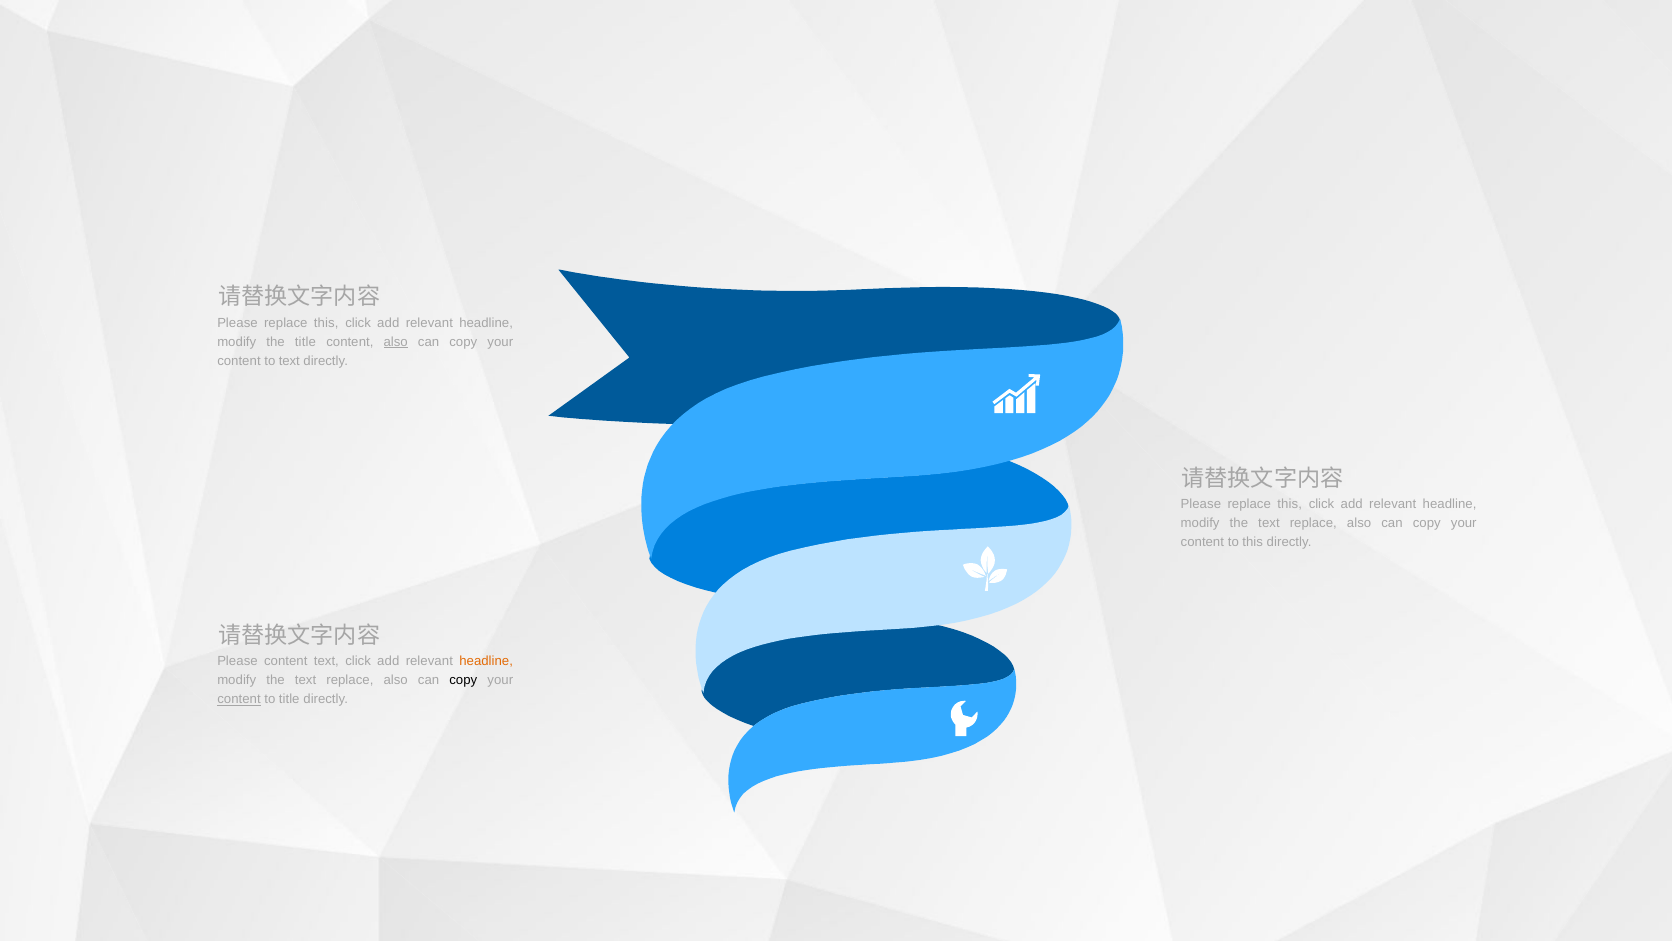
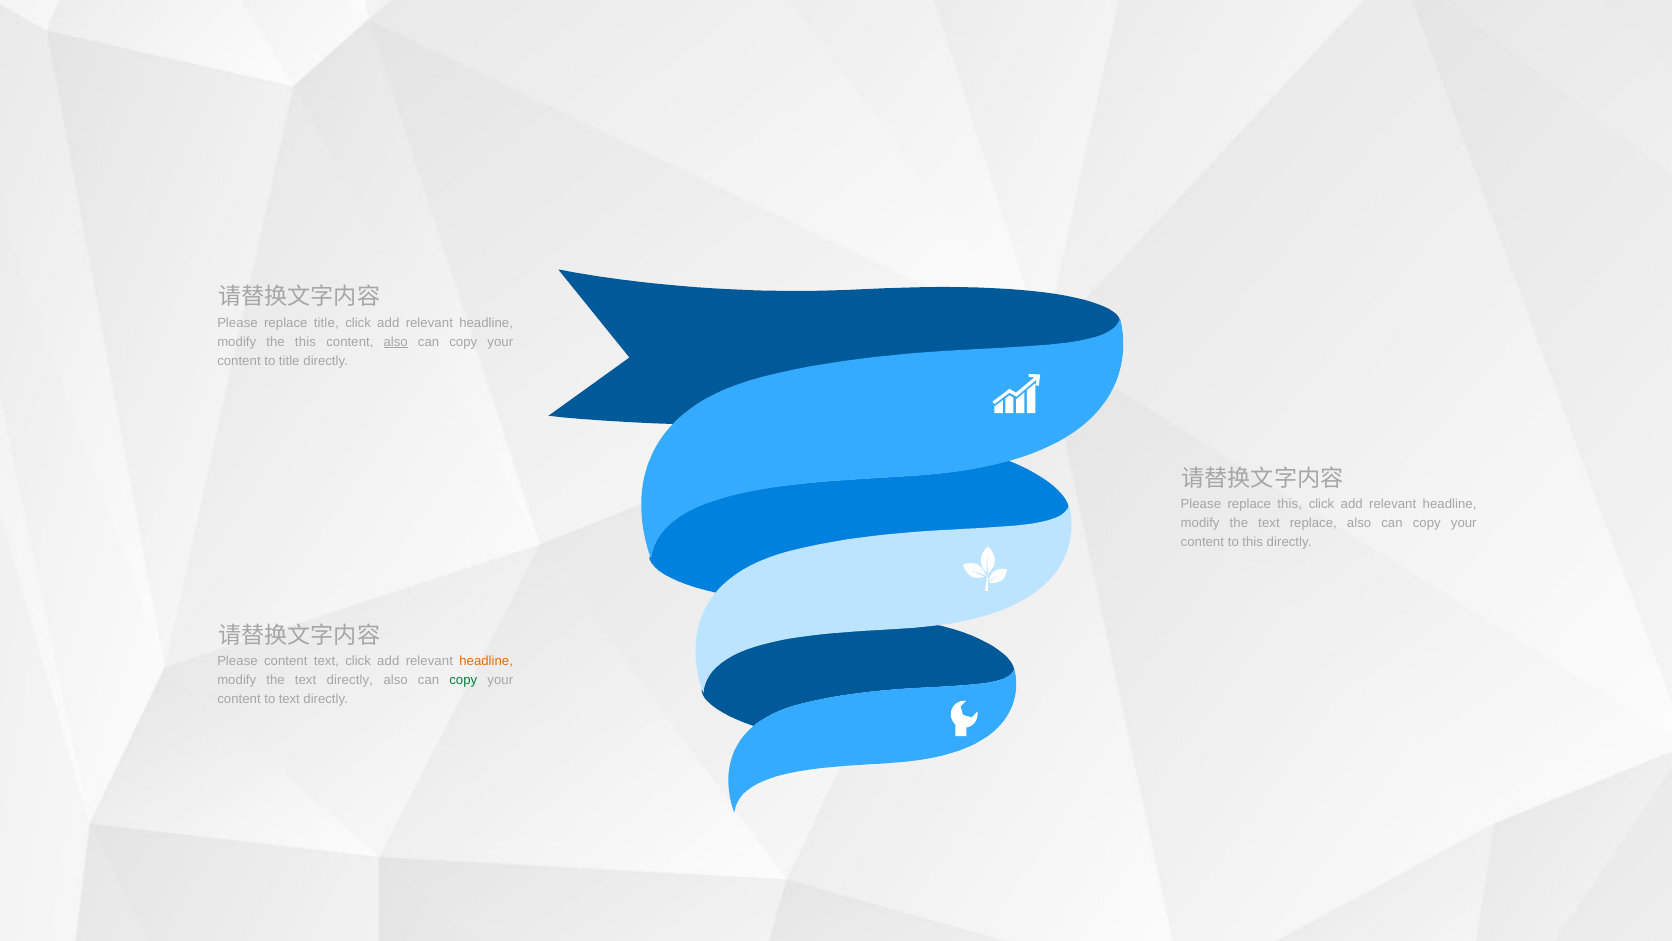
this at (326, 323): this -> title
the title: title -> this
to text: text -> title
replace at (350, 680): replace -> directly
copy at (463, 680) colour: black -> green
content at (239, 699) underline: present -> none
to title: title -> text
